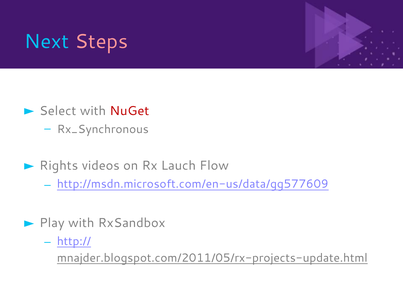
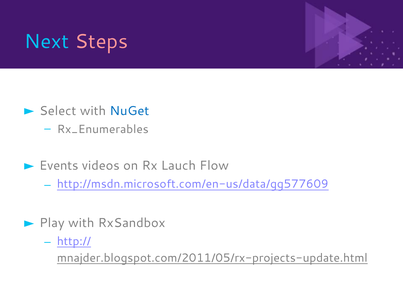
NuGet colour: red -> blue
Rx_Synchronous: Rx_Synchronous -> Rx_Enumerables
Rights: Rights -> Events
